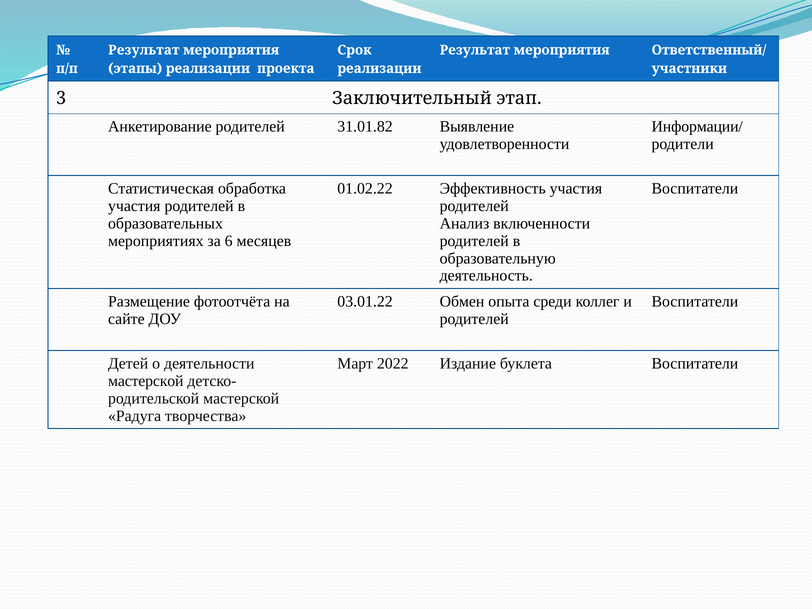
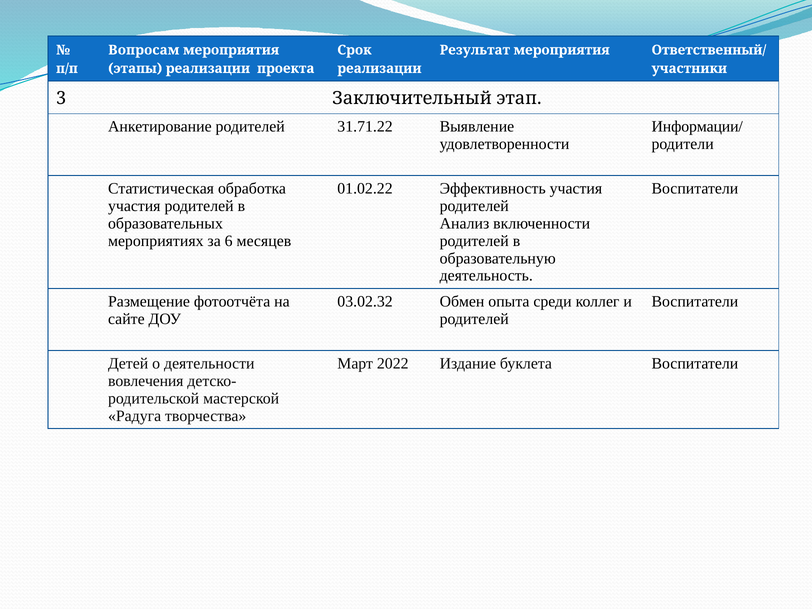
Результат at (144, 50): Результат -> Вопросам
31.01.82: 31.01.82 -> 31.71.22
03.01.22: 03.01.22 -> 03.02.32
мастерской at (146, 381): мастерской -> вовлечения
